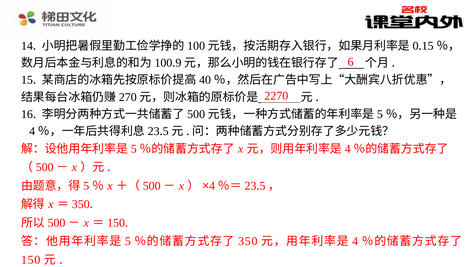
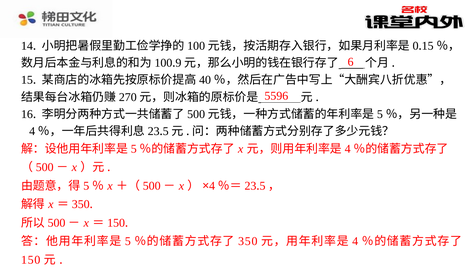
2270: 2270 -> 5596
